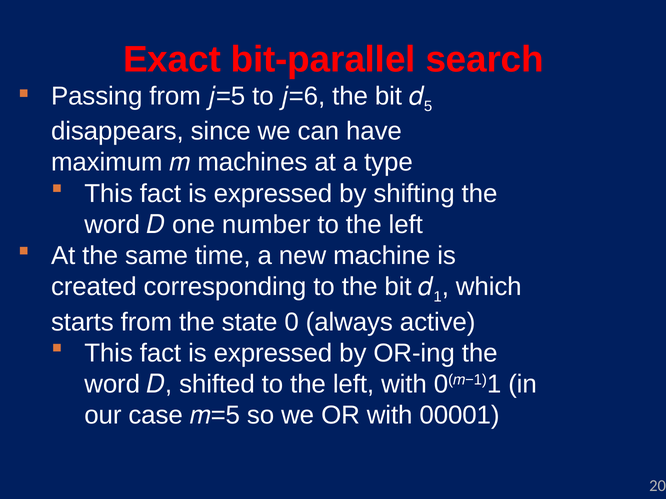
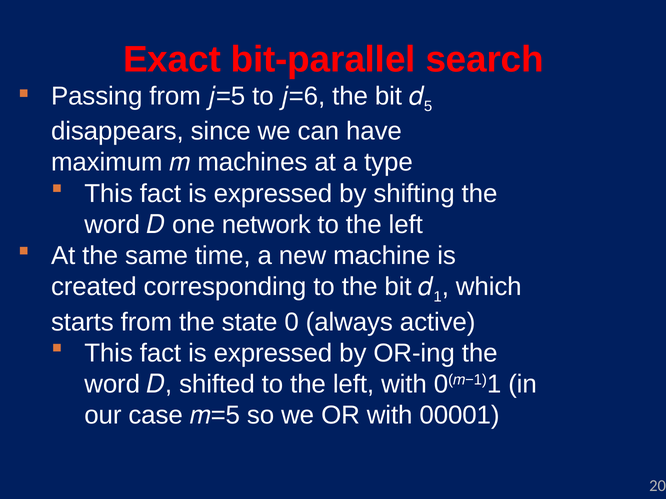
number: number -> network
